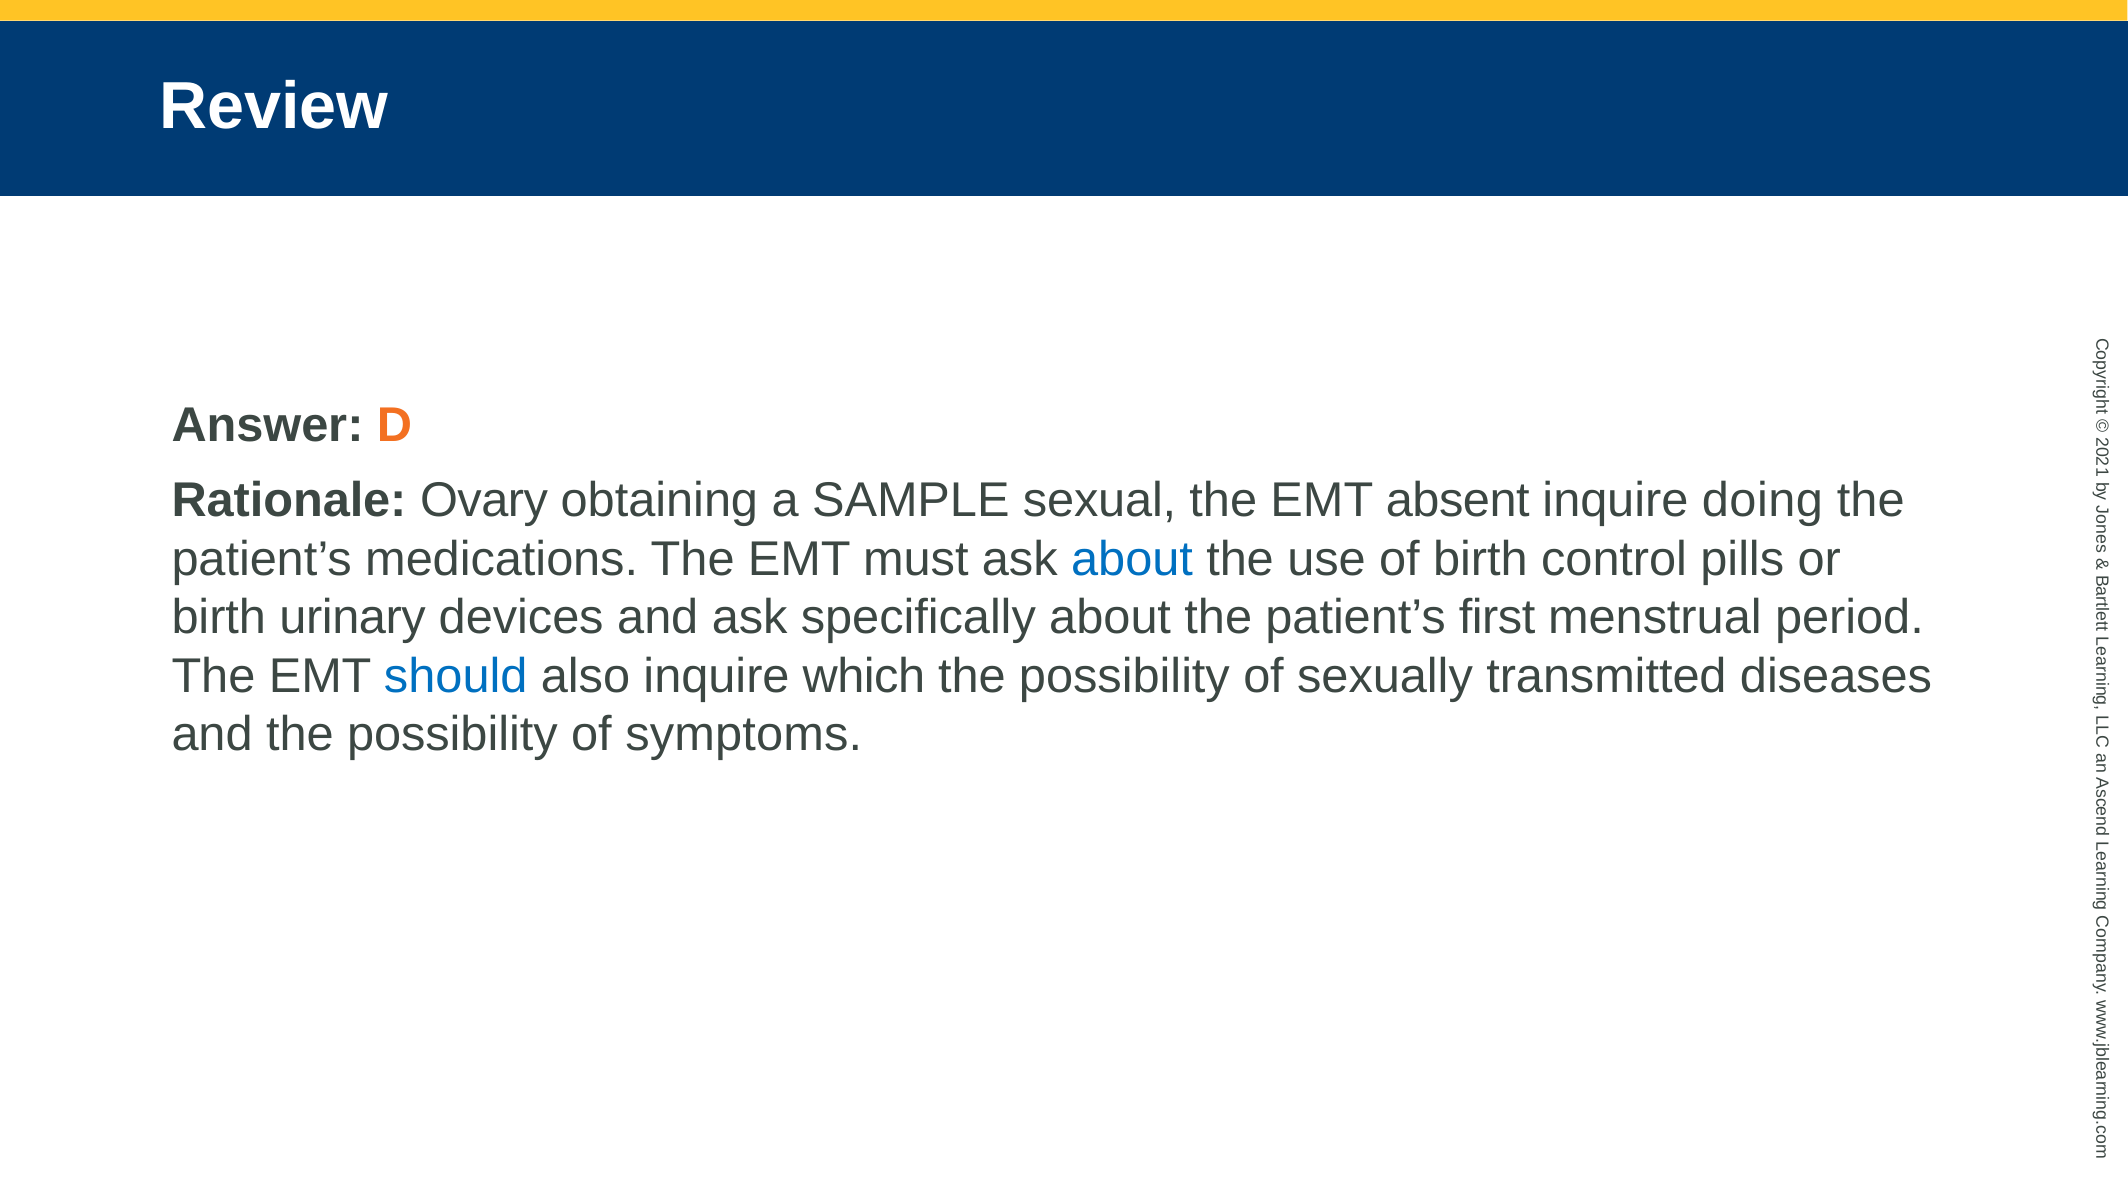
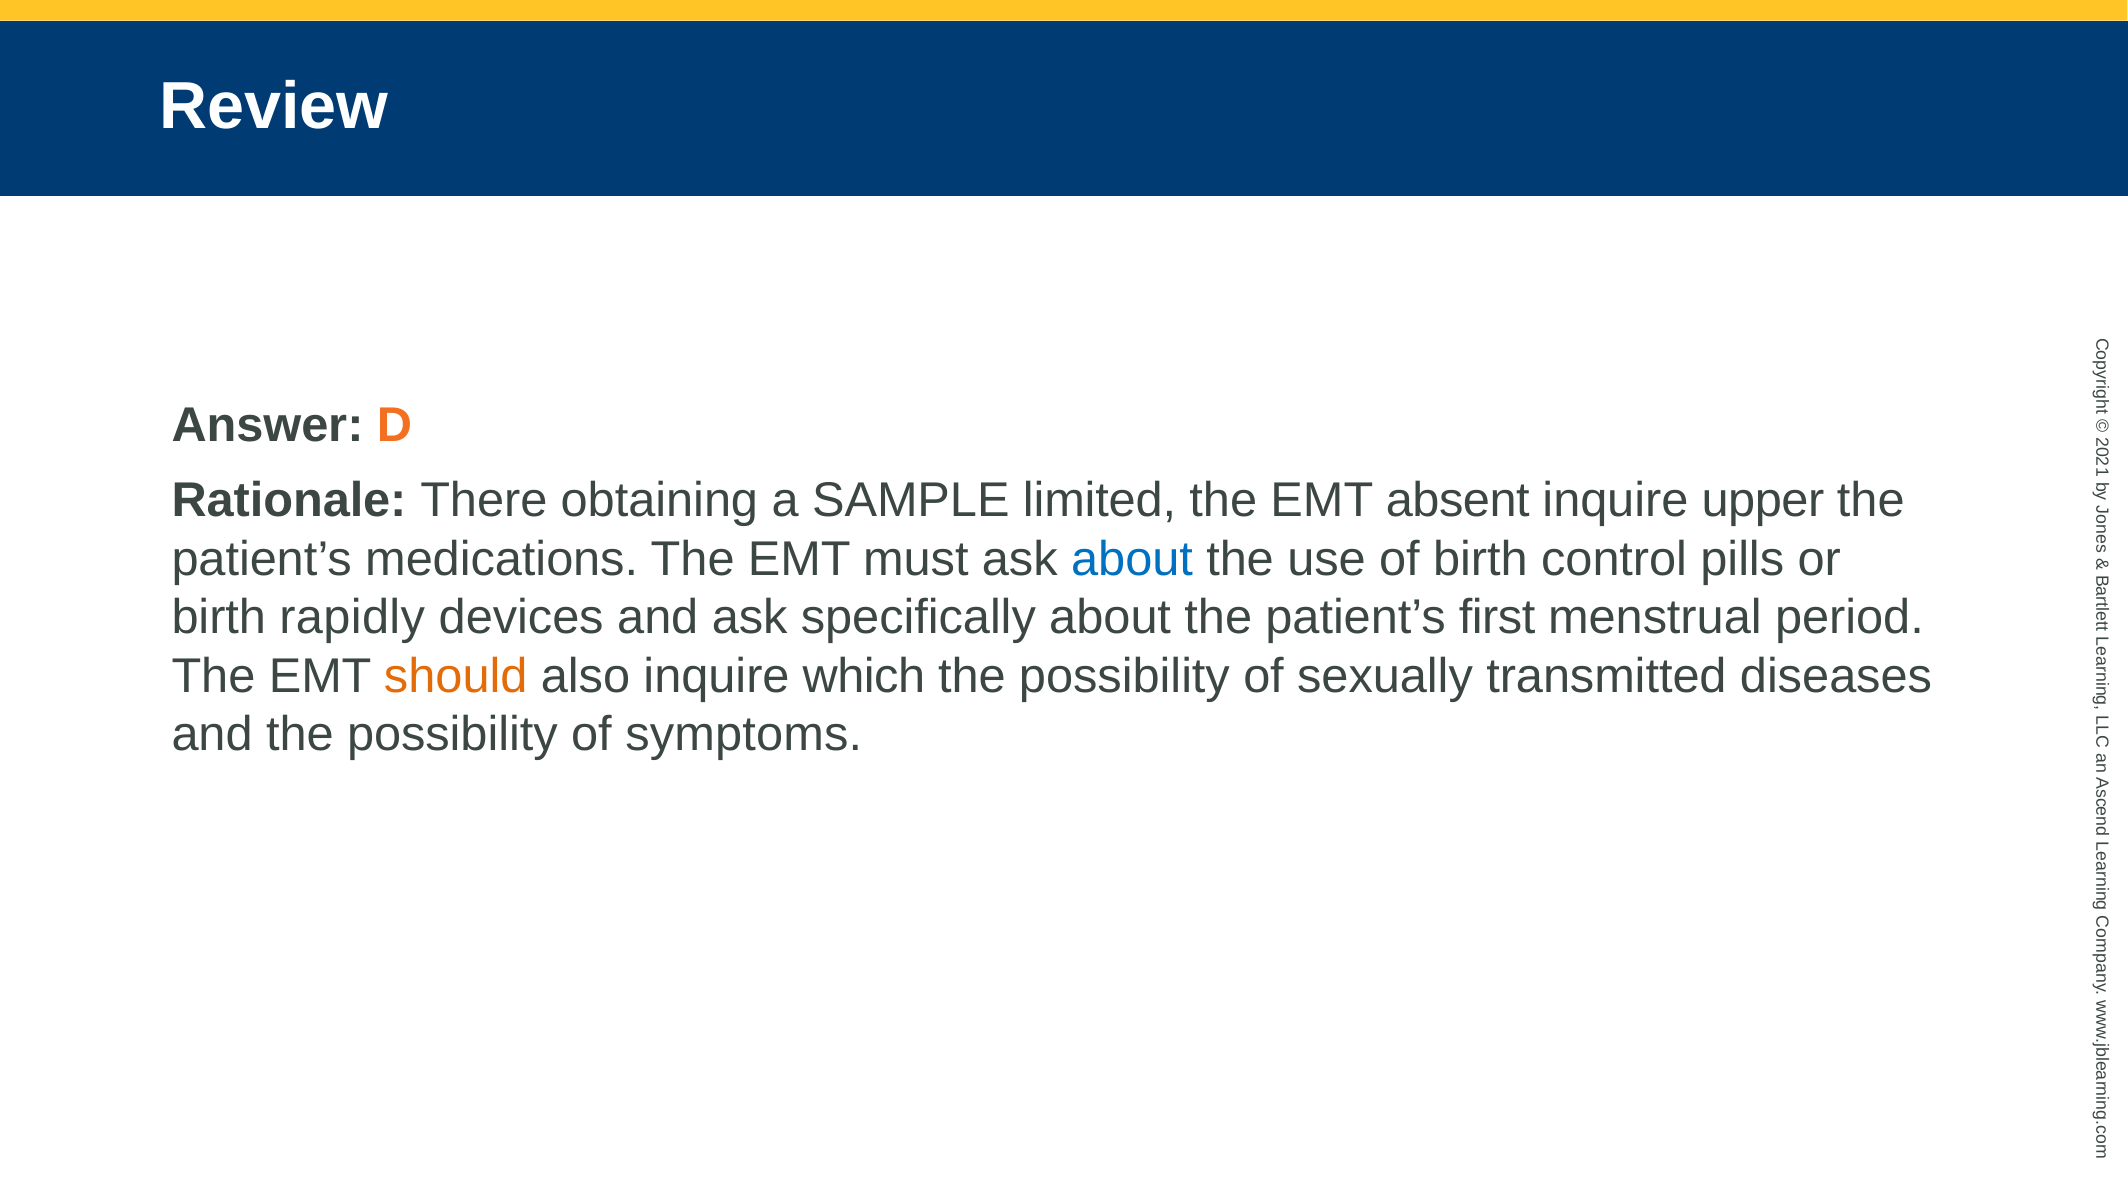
Ovary: Ovary -> There
sexual: sexual -> limited
doing: doing -> upper
urinary: urinary -> rapidly
should colour: blue -> orange
